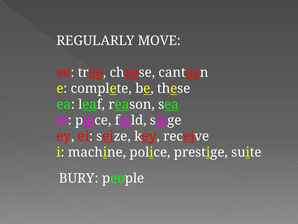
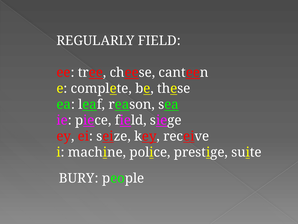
REGULARLY MOVE: MOVE -> FIELD
